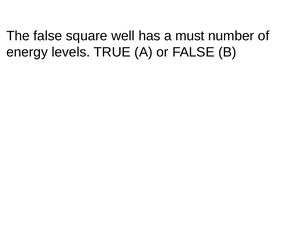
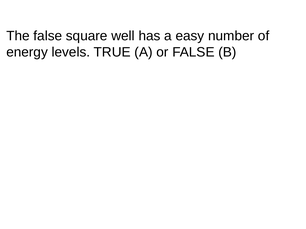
must: must -> easy
